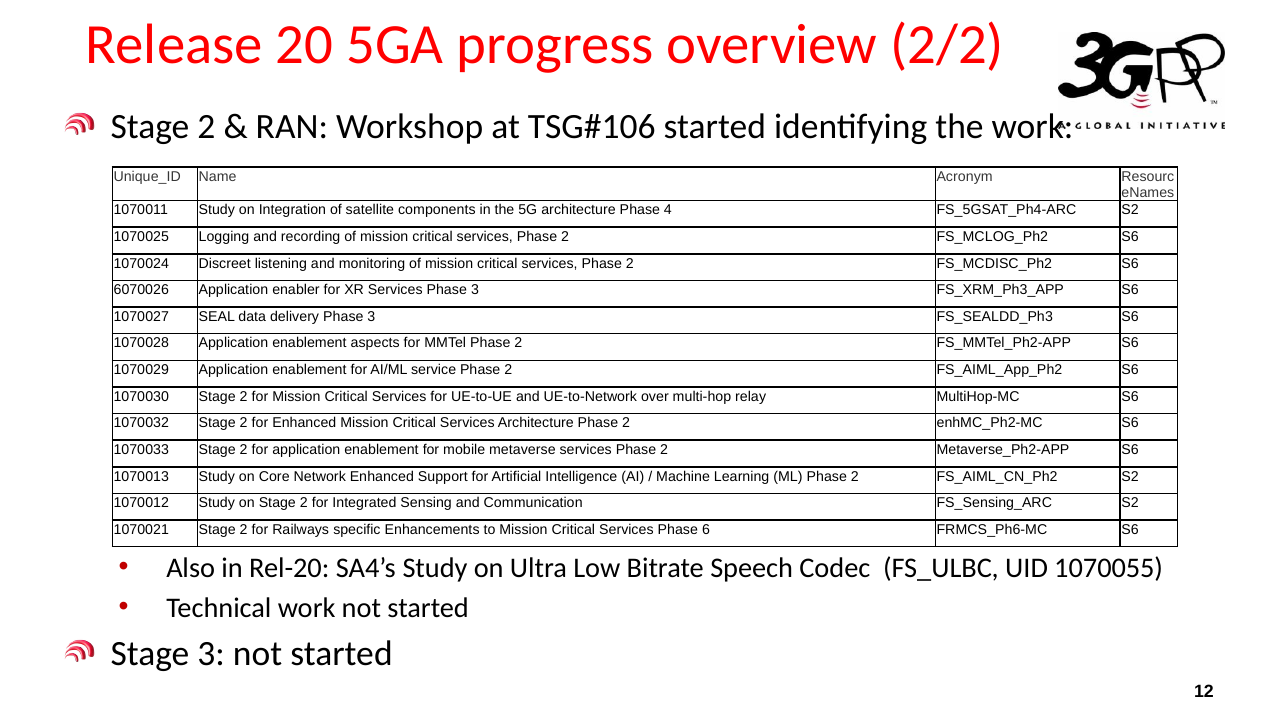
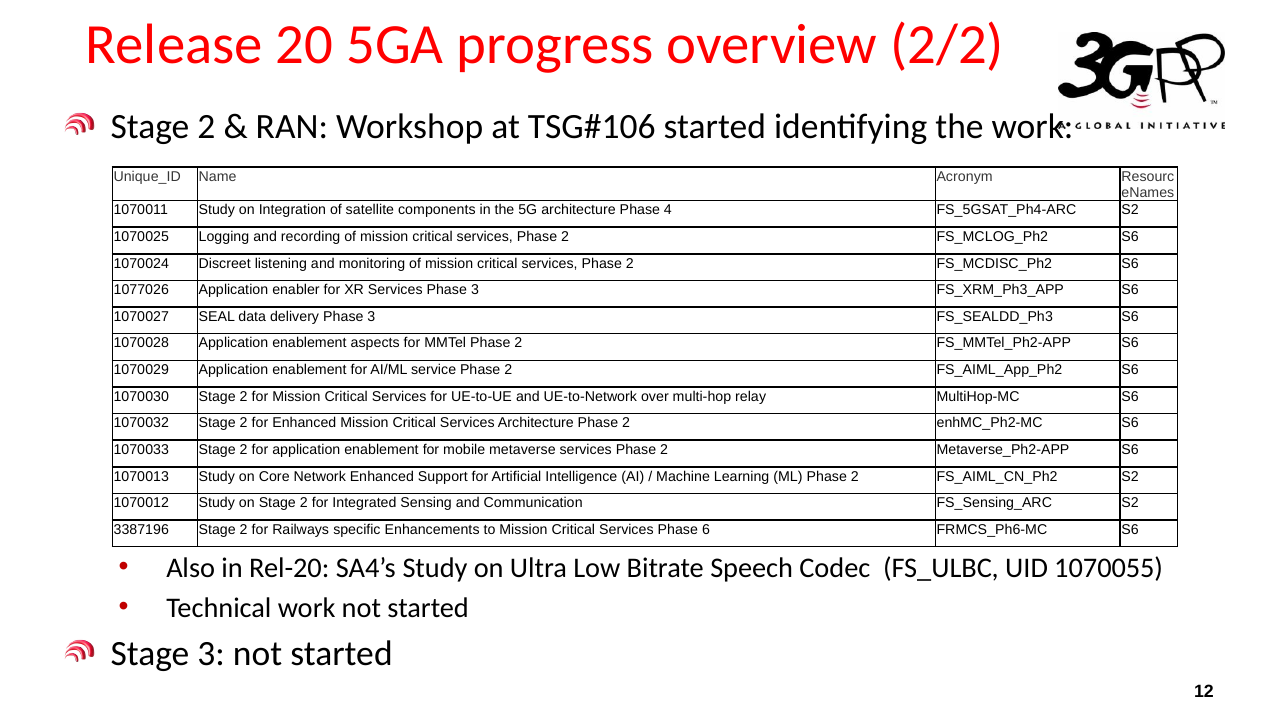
6070026: 6070026 -> 1077026
1070021: 1070021 -> 3387196
